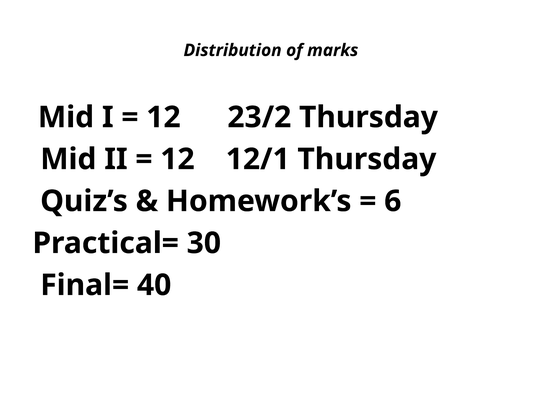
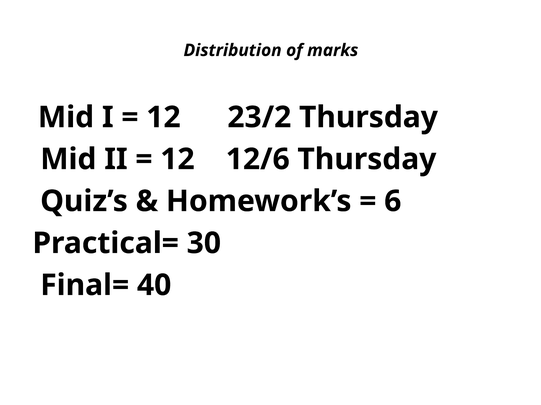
12/1: 12/1 -> 12/6
